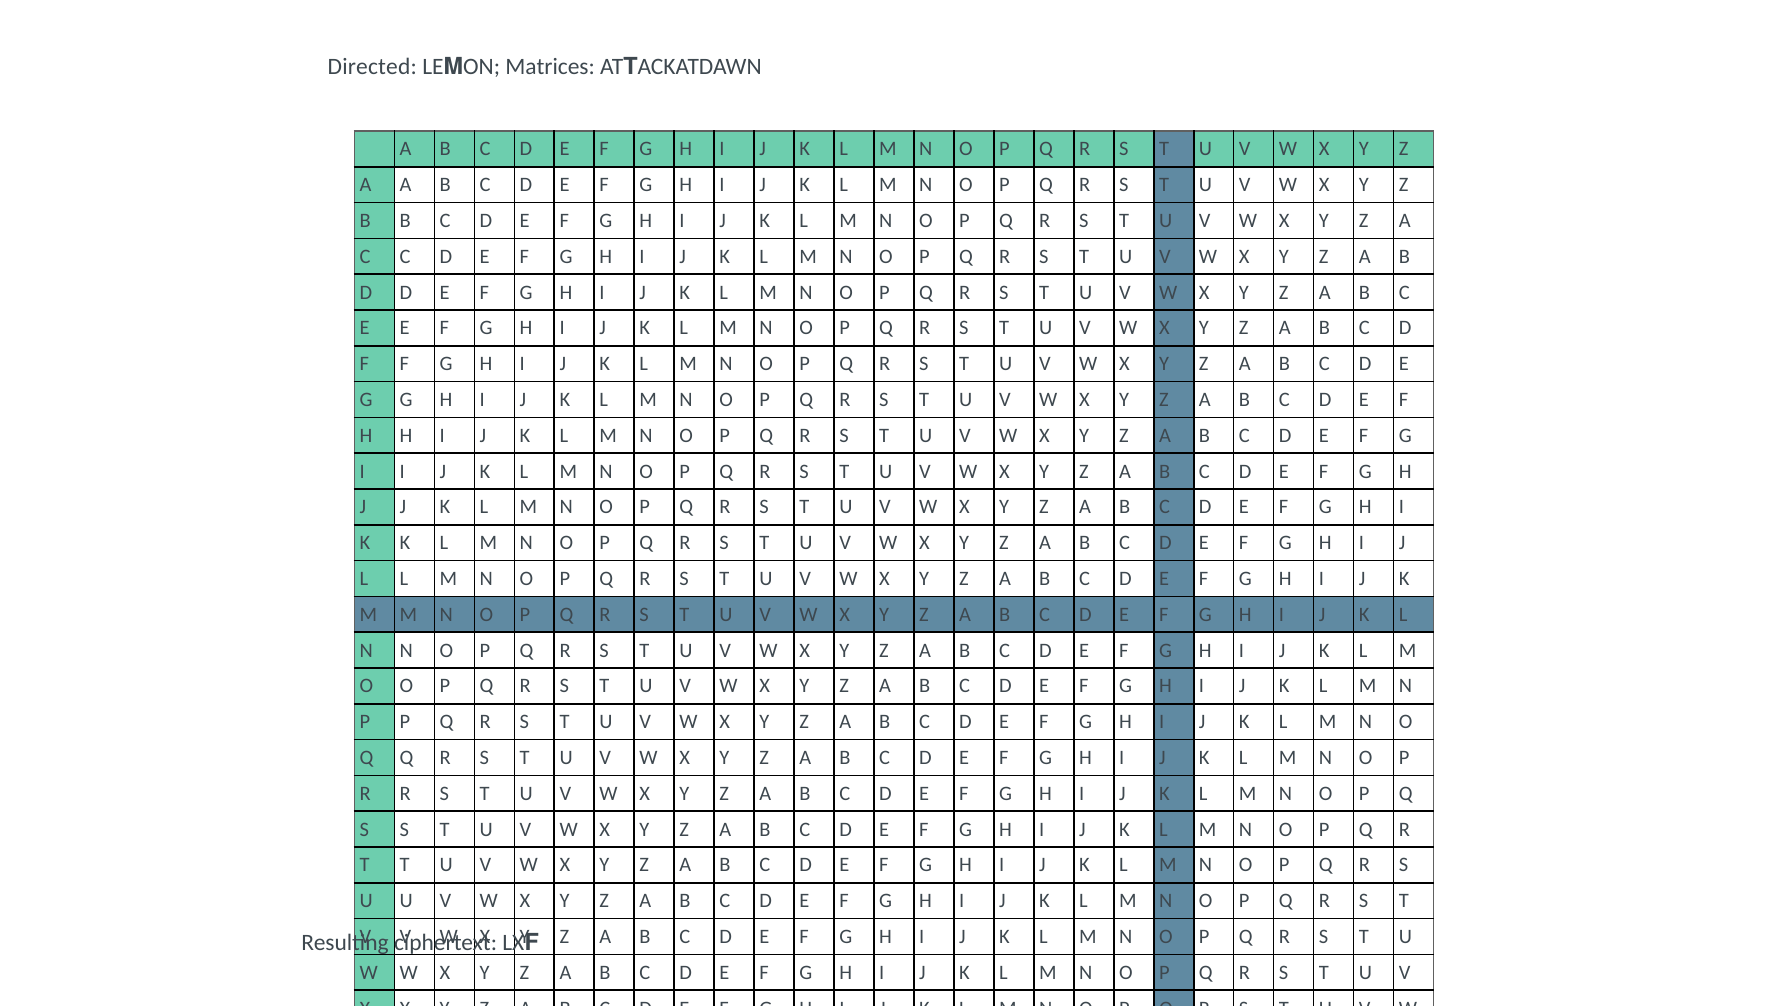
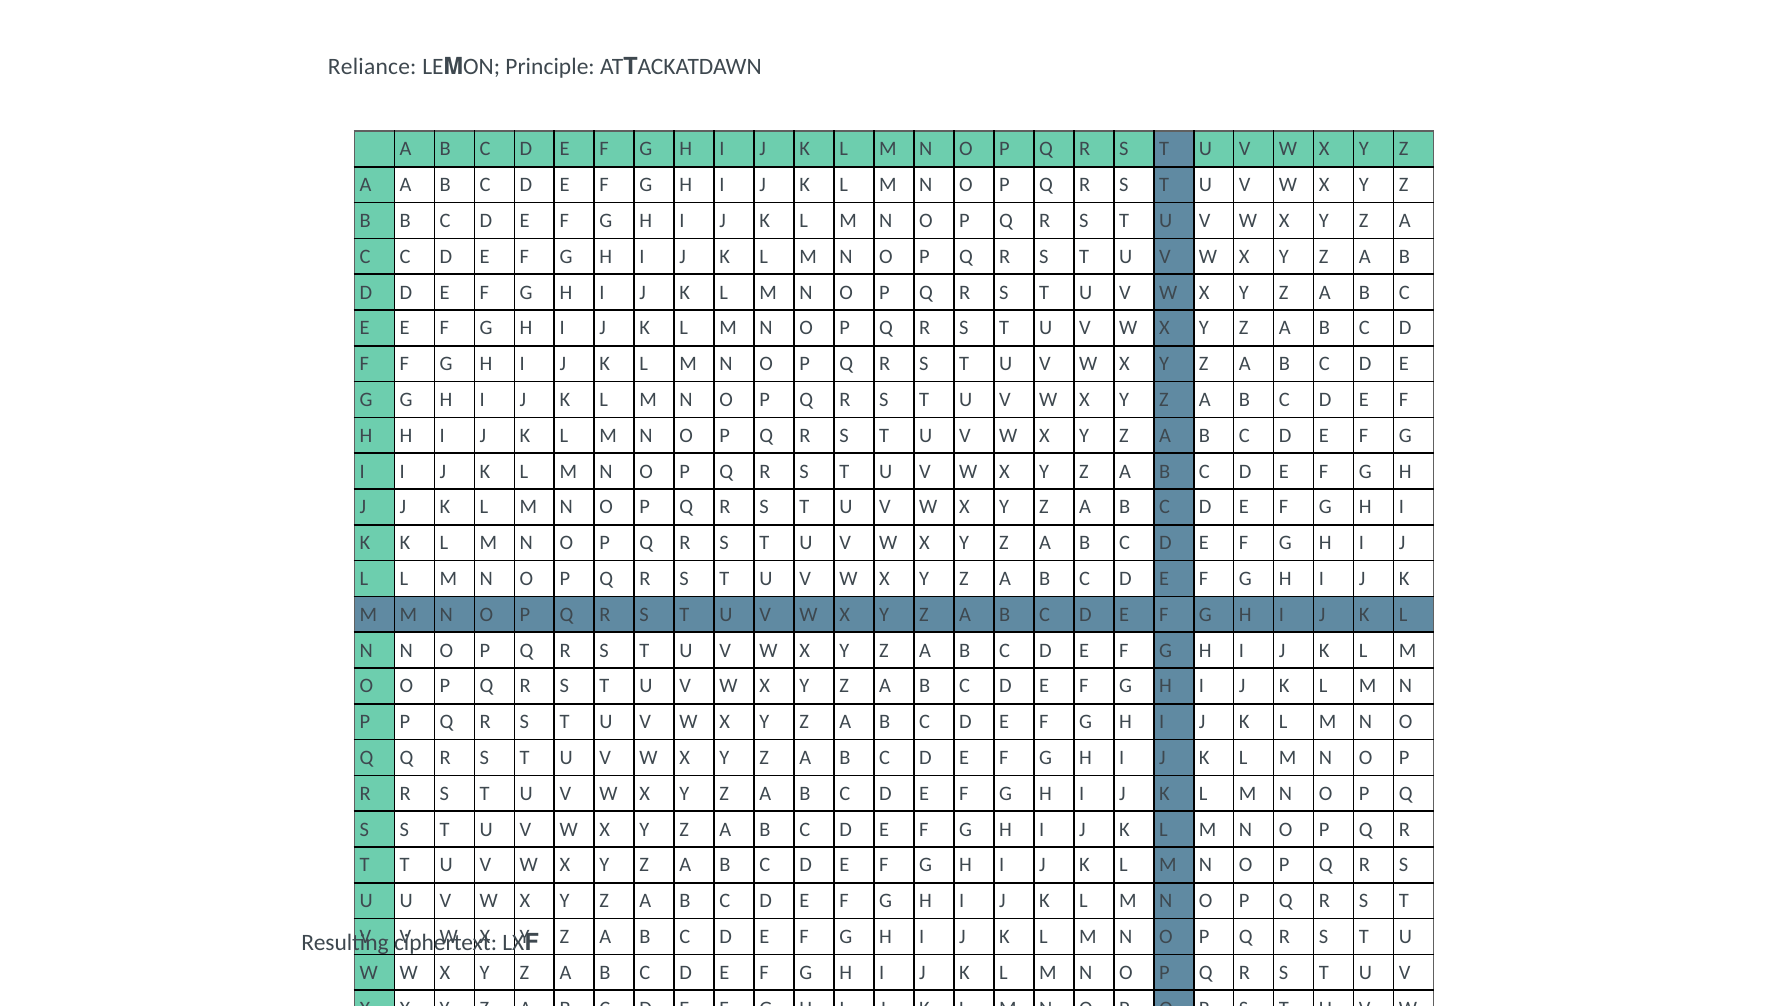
Directed: Directed -> Reliance
Matrices: Matrices -> Principle
